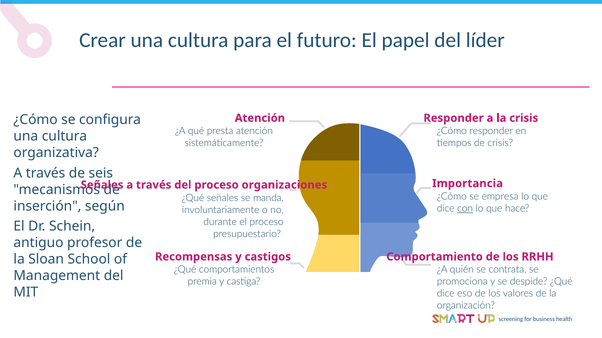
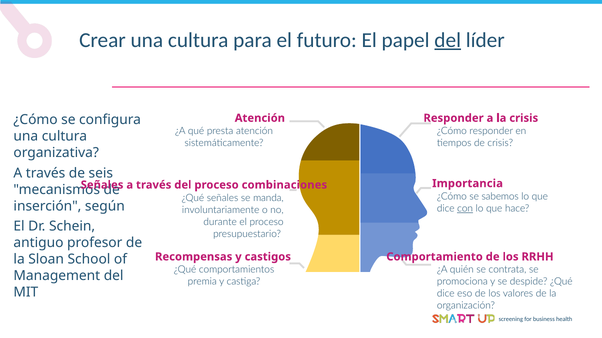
del at (448, 40) underline: none -> present
organizaciones: organizaciones -> combinaciones
empresa: empresa -> sabemos
